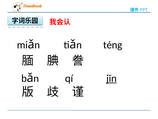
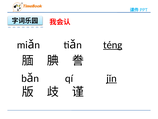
téng underline: none -> present
